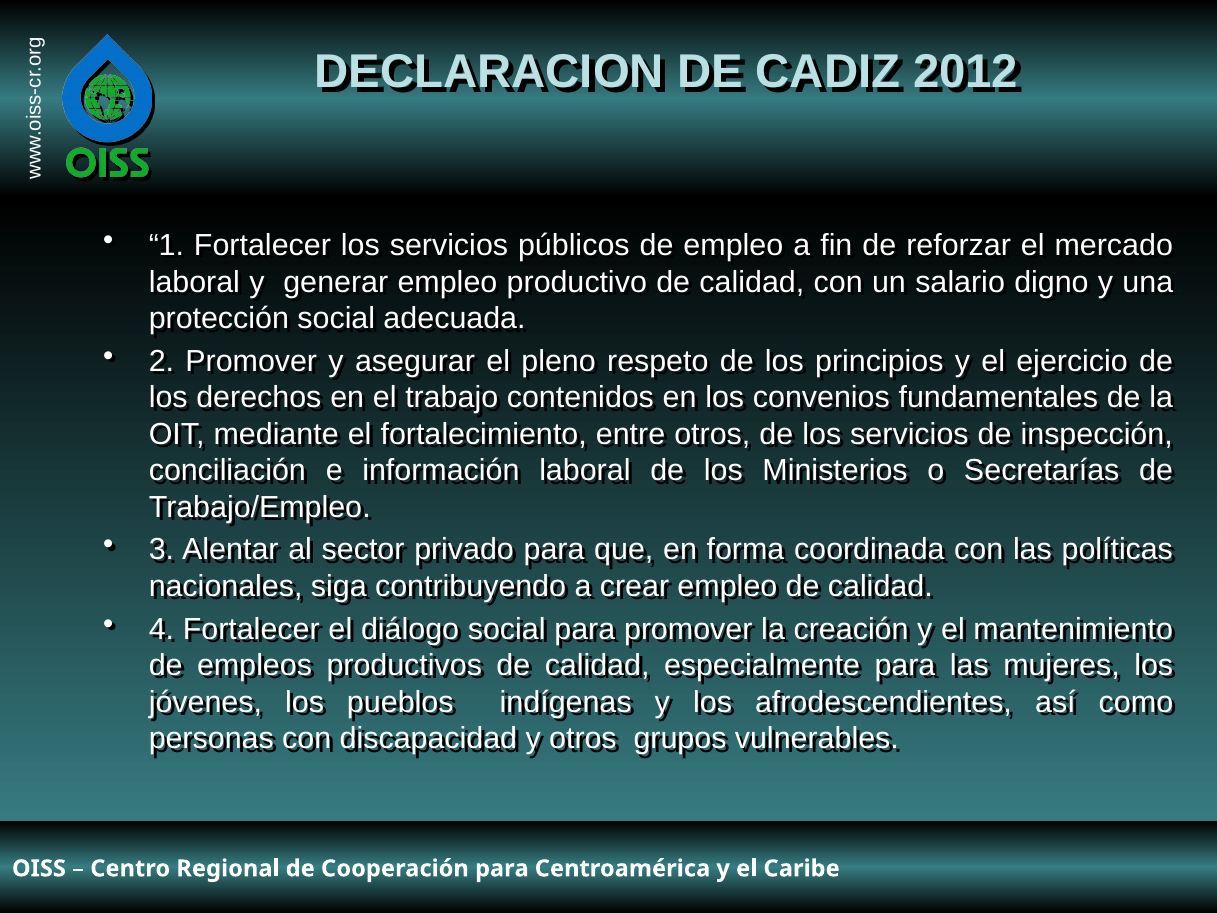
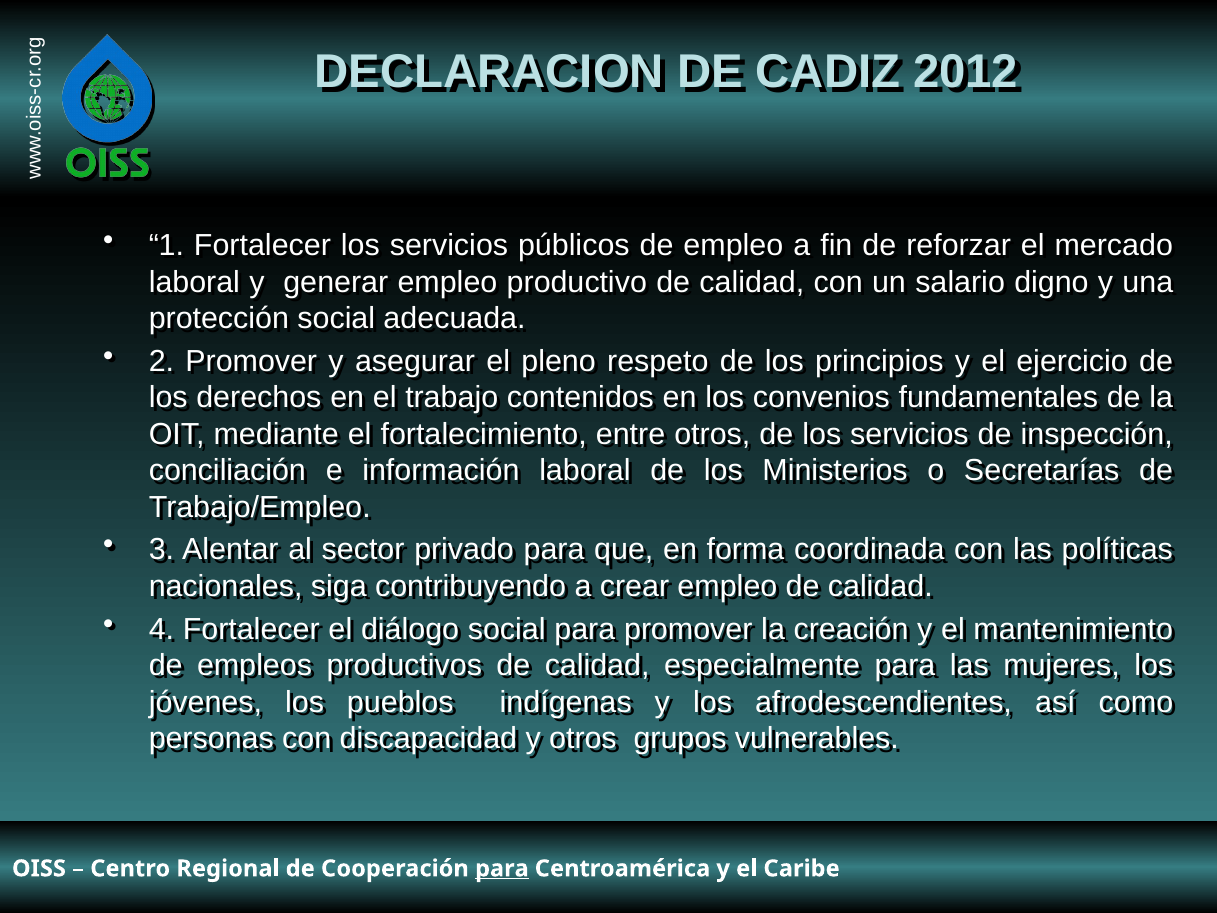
para at (502, 868) underline: none -> present
